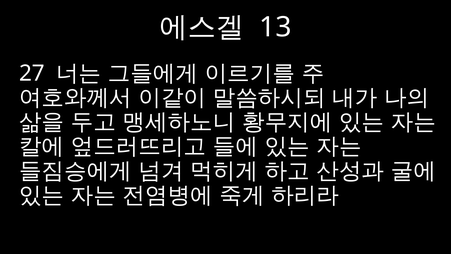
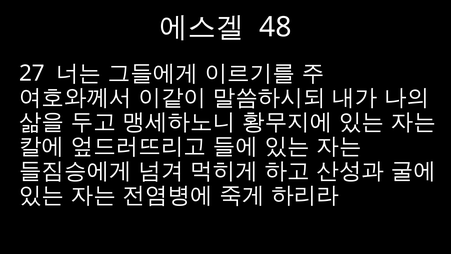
13: 13 -> 48
